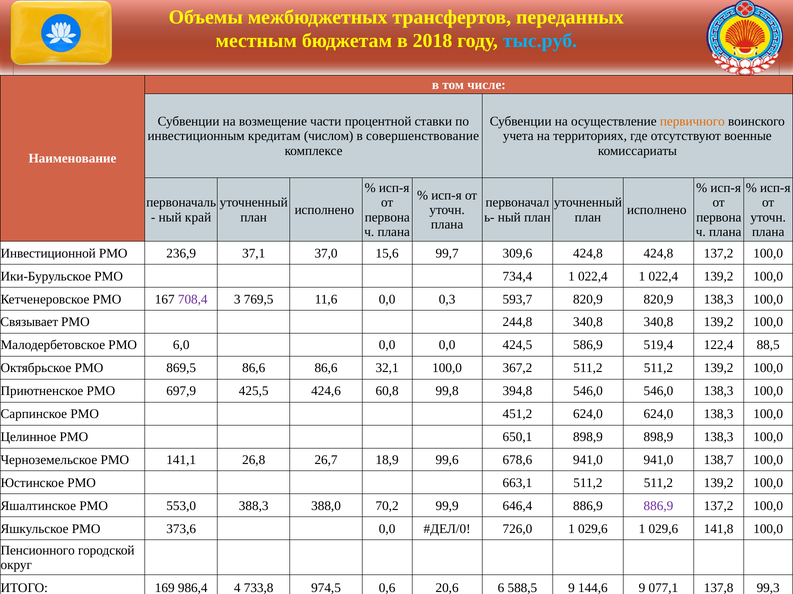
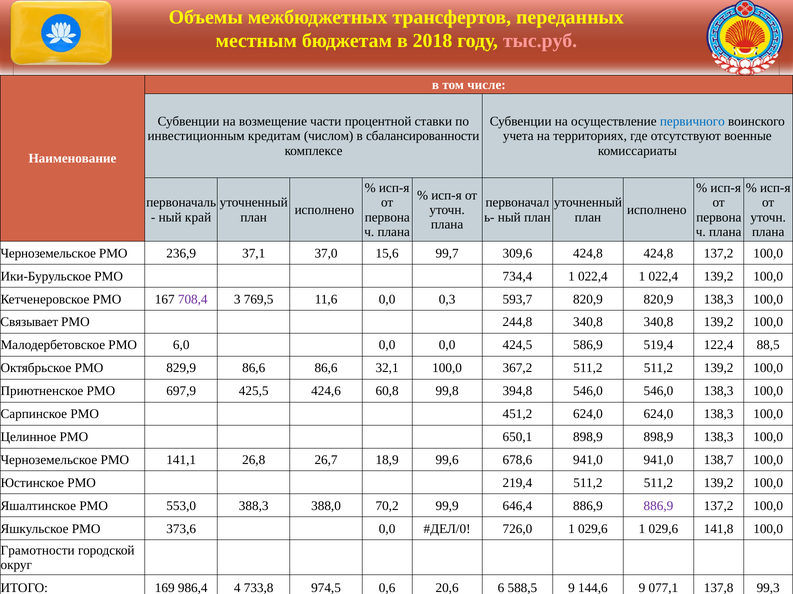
тыс.руб colour: light blue -> pink
первичного colour: orange -> blue
совершенствование: совершенствование -> сбалансированности
Инвестиционной at (48, 254): Инвестиционной -> Черноземельское
869,5: 869,5 -> 829,9
663,1: 663,1 -> 219,4
Пенсионного: Пенсионного -> Грамотности
